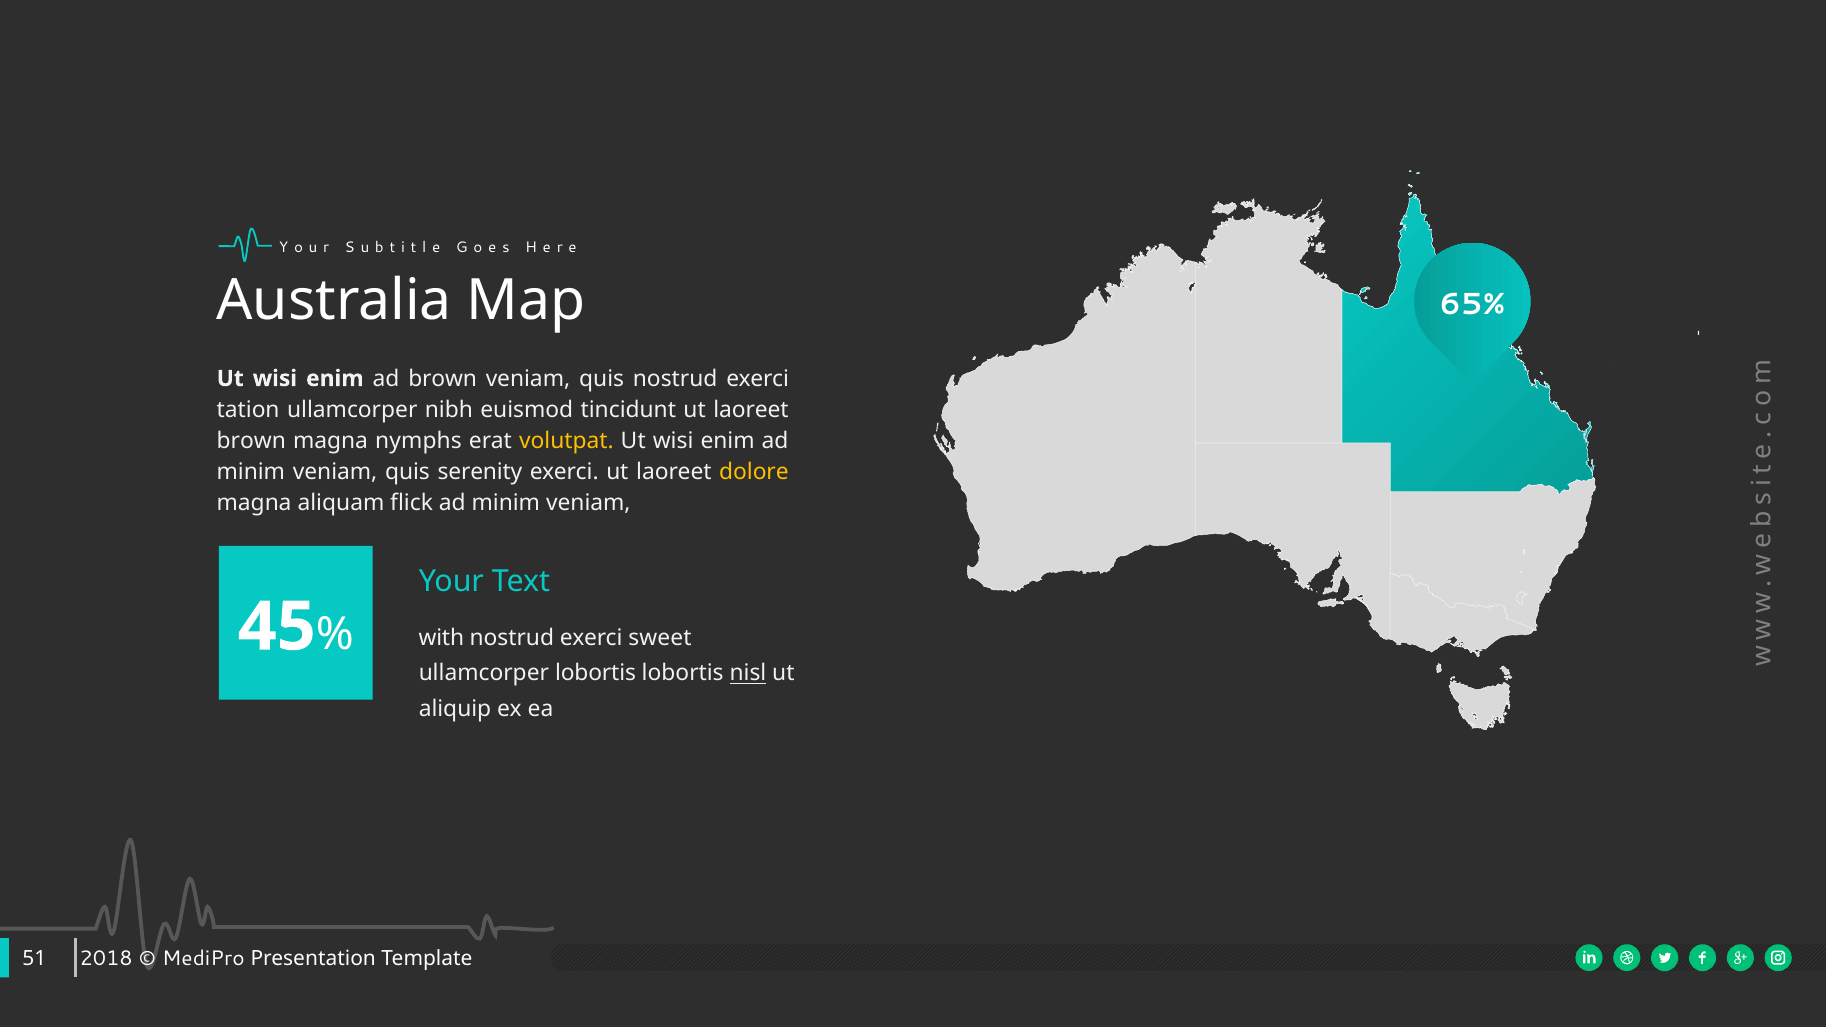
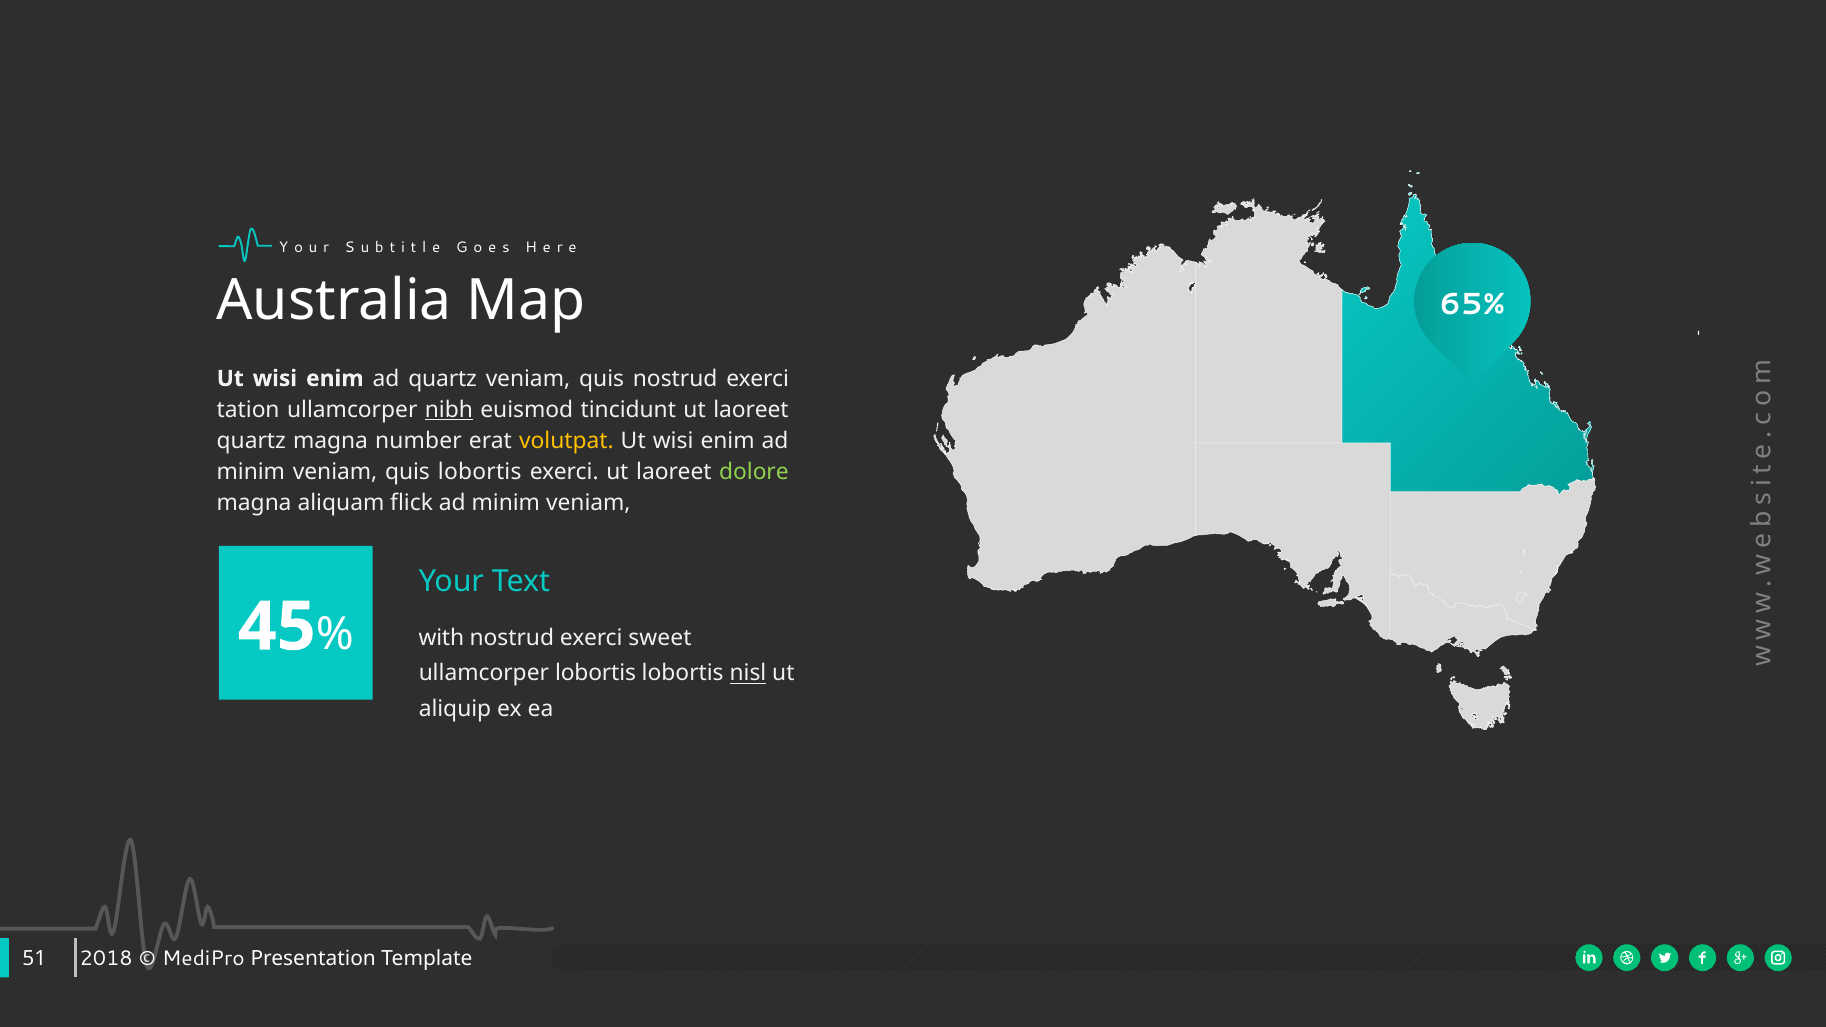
ad brown: brown -> quartz
nibh underline: none -> present
brown at (251, 441): brown -> quartz
nymphs: nymphs -> number
quis serenity: serenity -> lobortis
dolore colour: yellow -> light green
